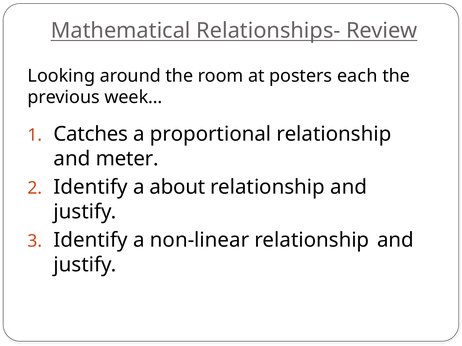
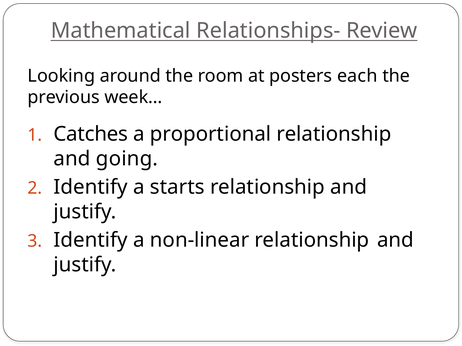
meter: meter -> going
about: about -> starts
